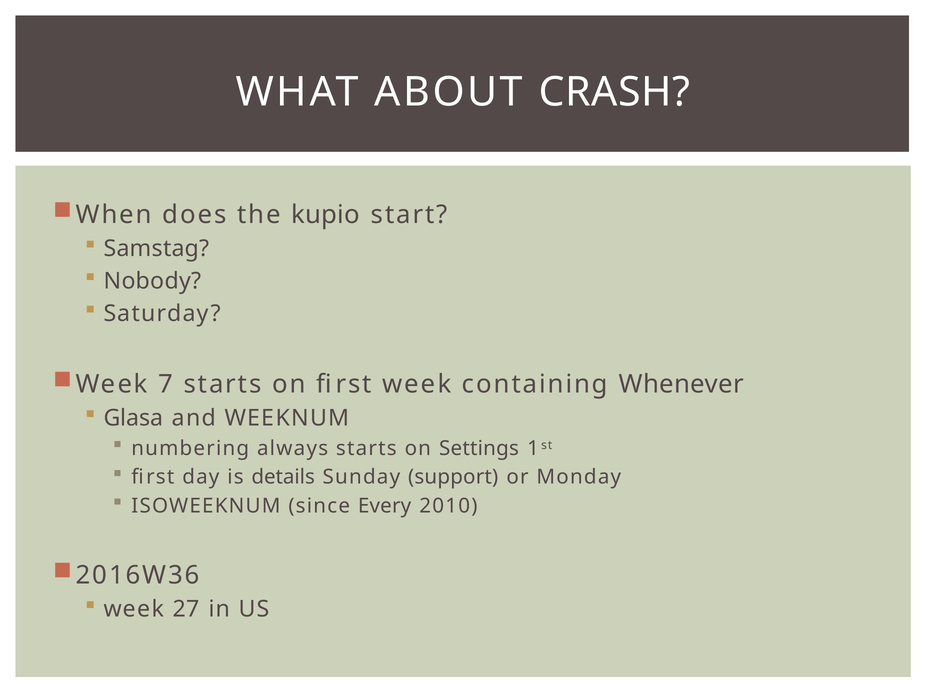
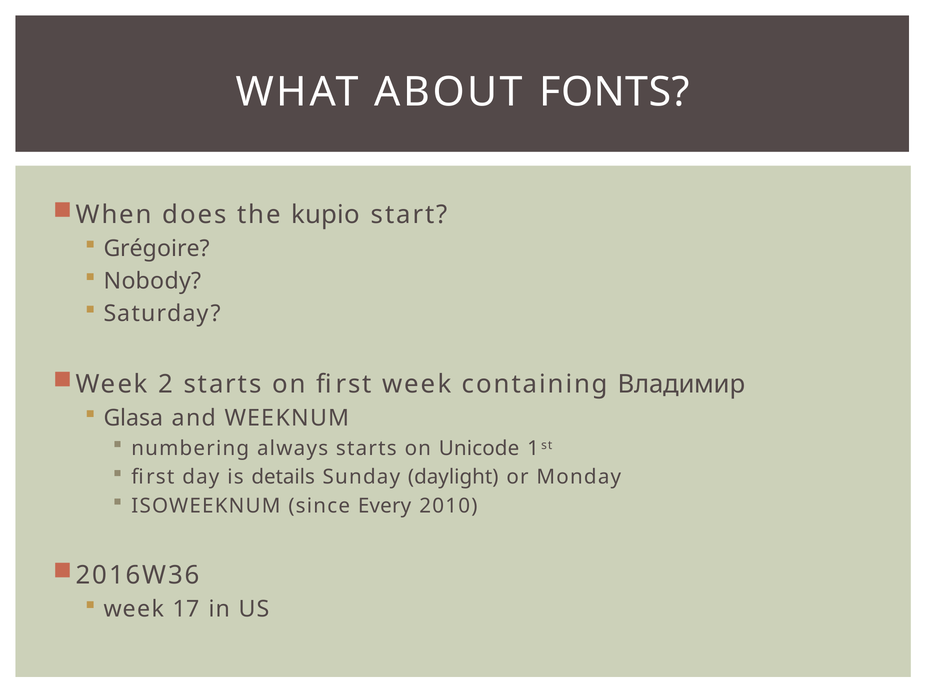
CRASH: CRASH -> FONTS
Samstag: Samstag -> Grégoire
7: 7 -> 2
Whenever: Whenever -> Владимир
Settings: Settings -> Unicode
support: support -> daylight
27: 27 -> 17
